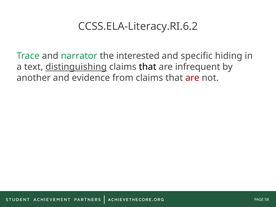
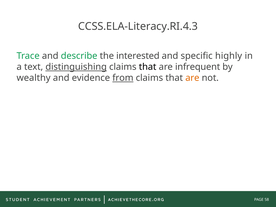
CCSS.ELA-Literacy.RI.6.2: CCSS.ELA-Literacy.RI.6.2 -> CCSS.ELA-Literacy.RI.4.3
narrator: narrator -> describe
hiding: hiding -> highly
another: another -> wealthy
from underline: none -> present
are at (192, 78) colour: red -> orange
